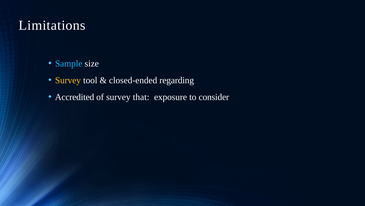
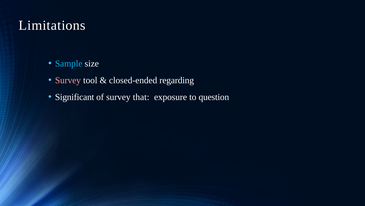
Survey at (68, 80) colour: yellow -> pink
Accredited: Accredited -> Significant
consider: consider -> question
